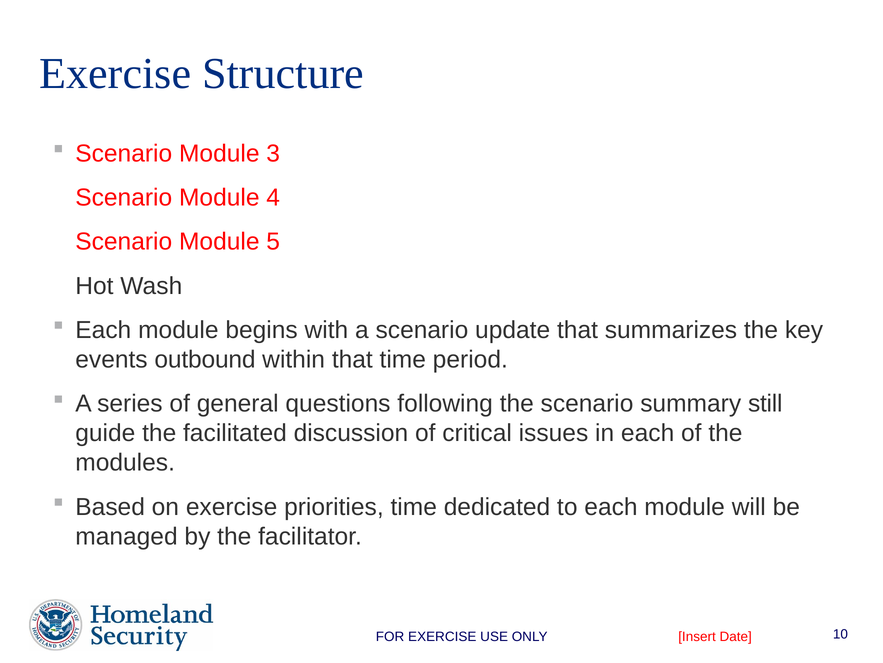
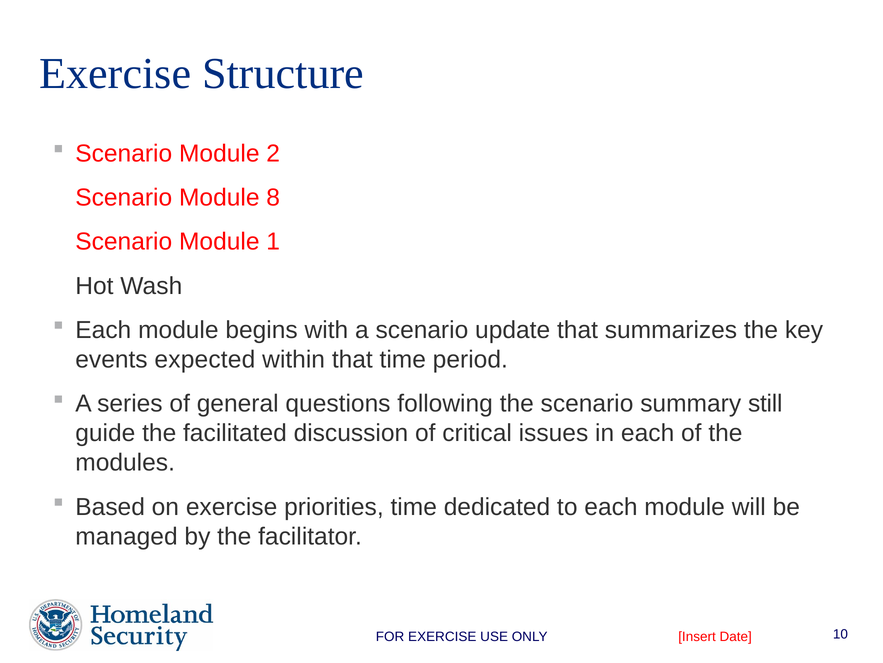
3: 3 -> 2
4: 4 -> 8
5: 5 -> 1
outbound: outbound -> expected
